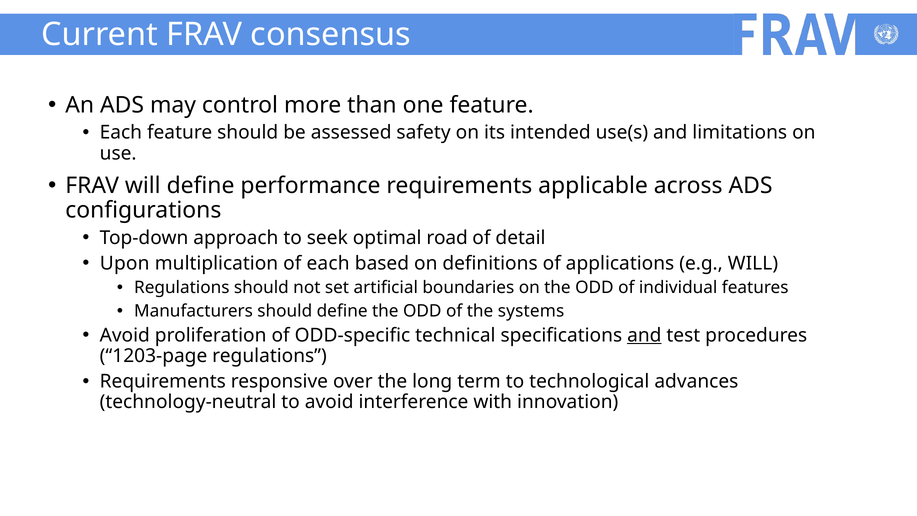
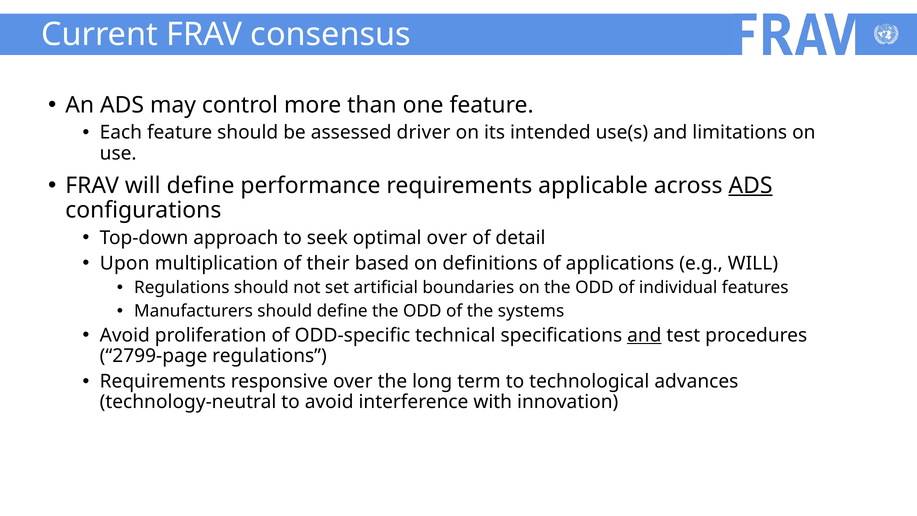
safety: safety -> driver
ADS at (751, 185) underline: none -> present
optimal road: road -> over
of each: each -> their
1203-page: 1203-page -> 2799-page
